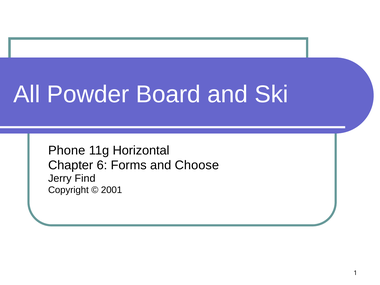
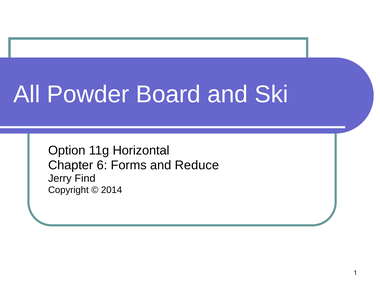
Phone: Phone -> Option
Choose: Choose -> Reduce
2001: 2001 -> 2014
